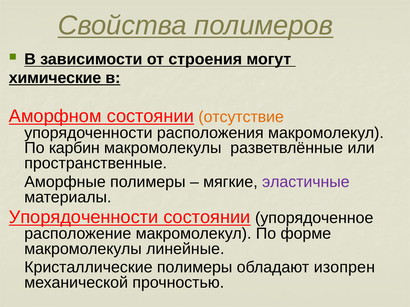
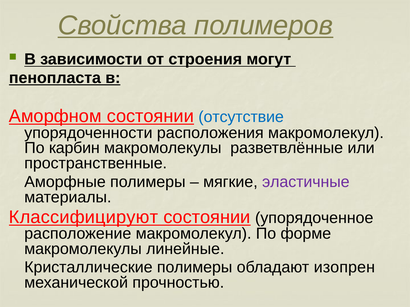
химические: химические -> пенопласта
отсутствие colour: orange -> blue
Упорядоченности at (84, 217): Упорядоченности -> Классифицируют
